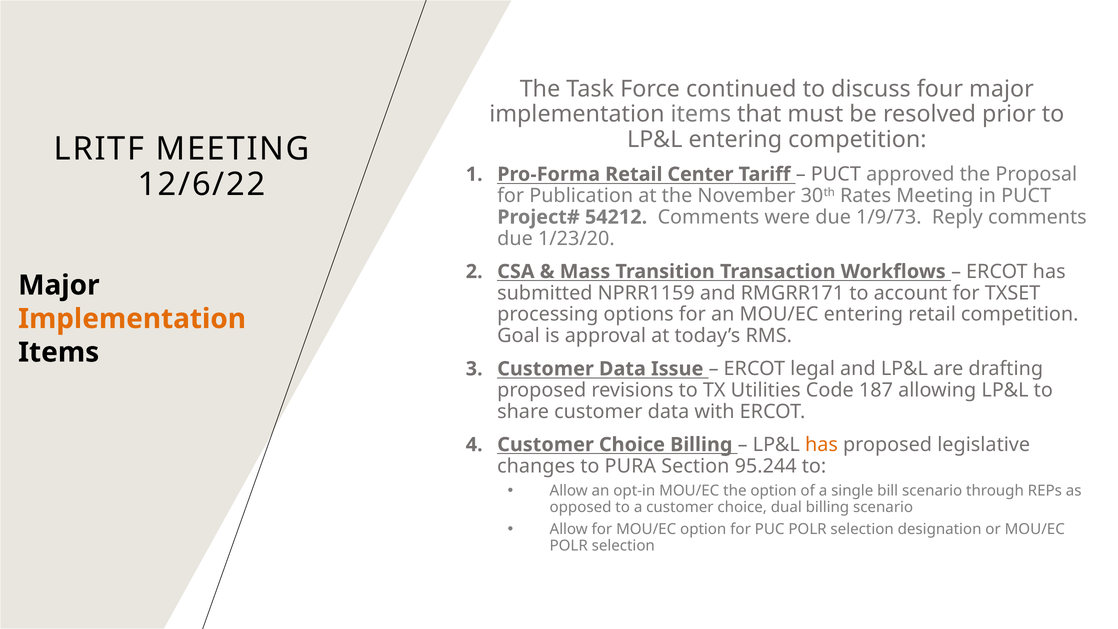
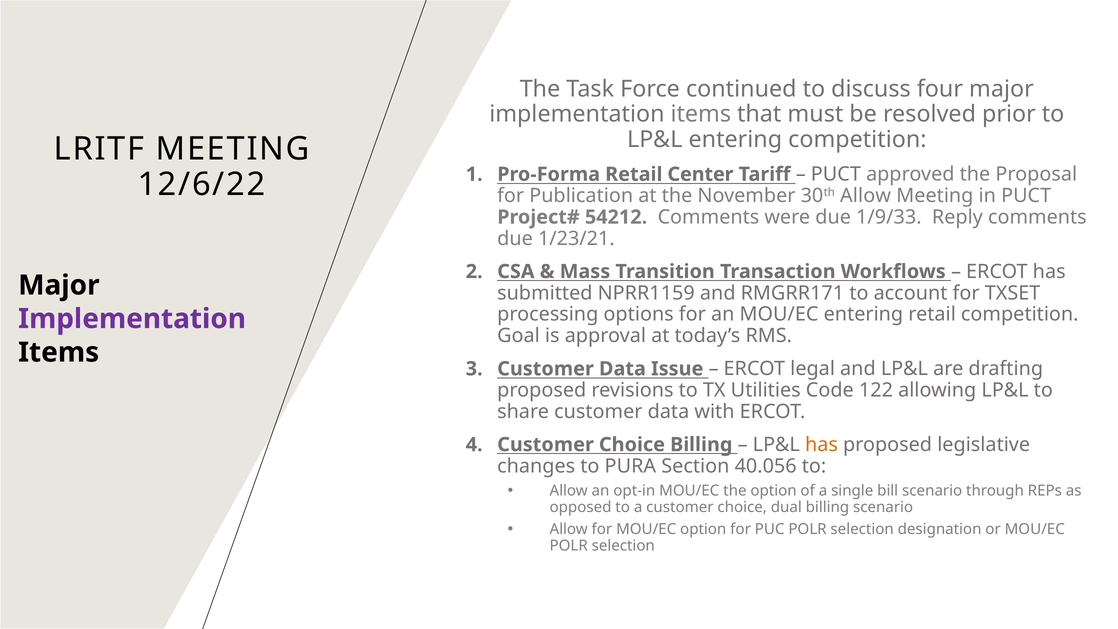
30th Rates: Rates -> Allow
1/9/73: 1/9/73 -> 1/9/33
1/23/20: 1/23/20 -> 1/23/21
Implementation at (132, 319) colour: orange -> purple
187: 187 -> 122
95.244: 95.244 -> 40.056
